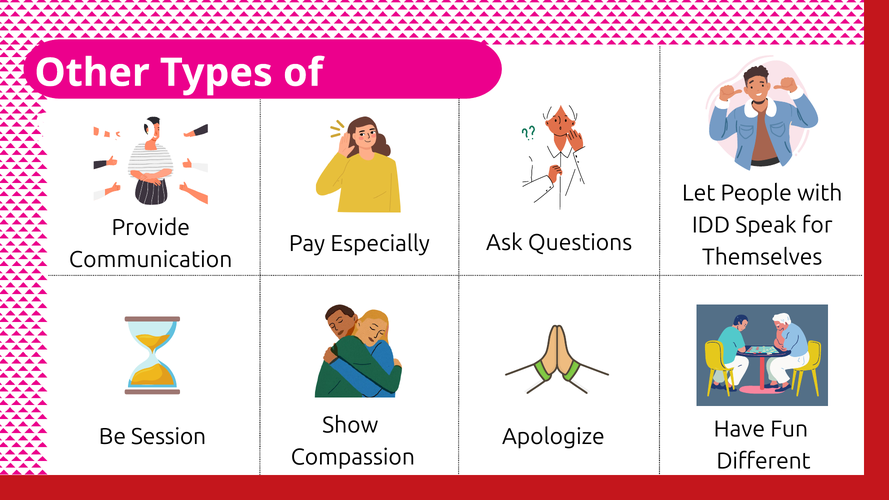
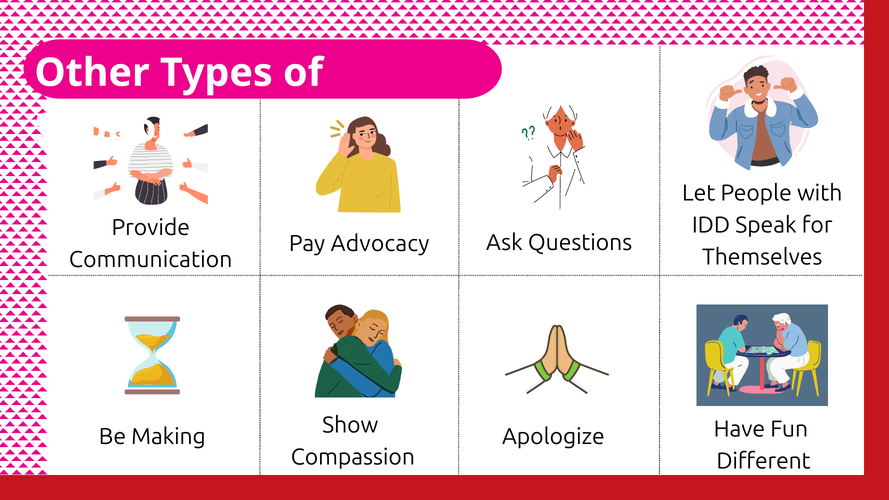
Especially: Especially -> Advocacy
Session: Session -> Making
